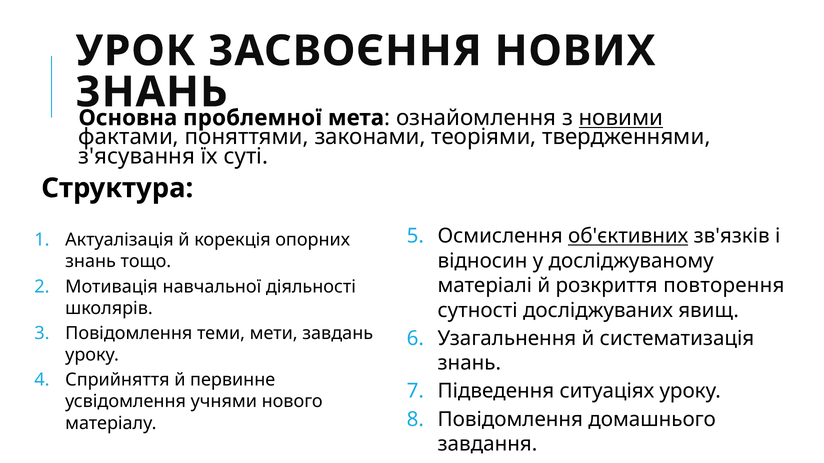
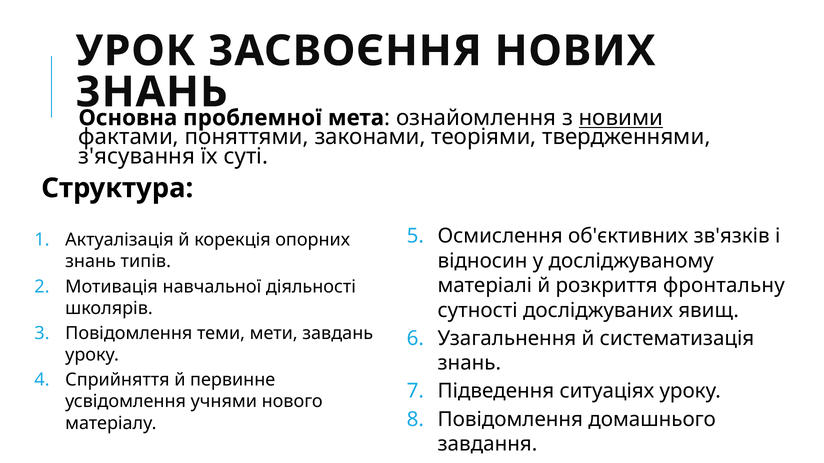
об'єктивних underline: present -> none
тощо: тощо -> типів
повторення: повторення -> фронтальну
